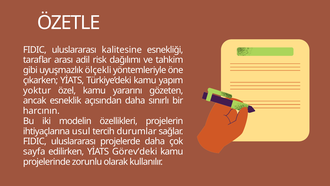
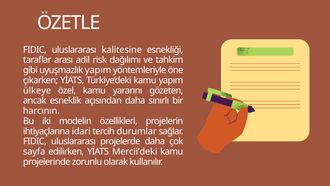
uyuşmazlık ölçekli: ölçekli -> yapım
yoktur: yoktur -> ülkeye
usul: usul -> idari
Görev’deki: Görev’deki -> Mercii’deki
